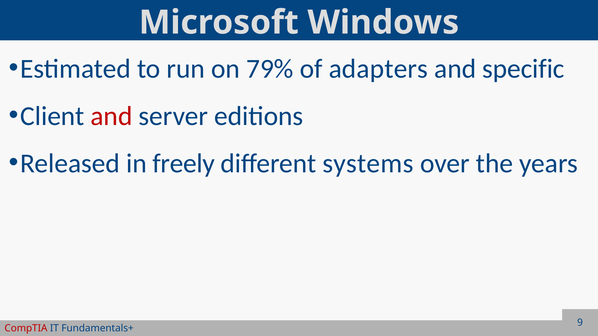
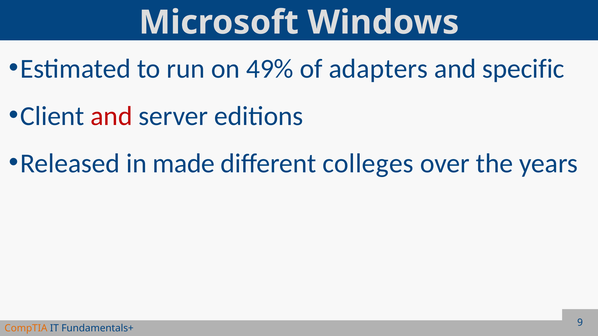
79%: 79% -> 49%
freely: freely -> made
systems: systems -> colleges
CompTIA colour: red -> orange
